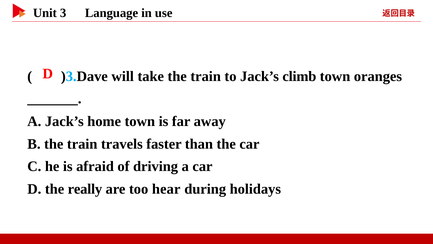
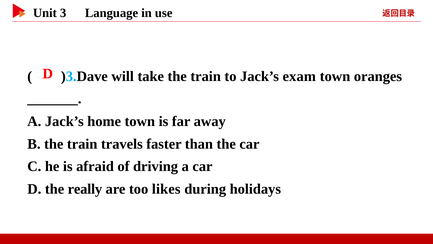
climb: climb -> exam
hear: hear -> likes
